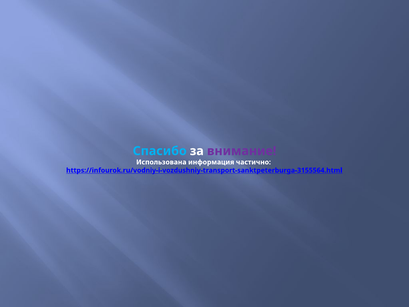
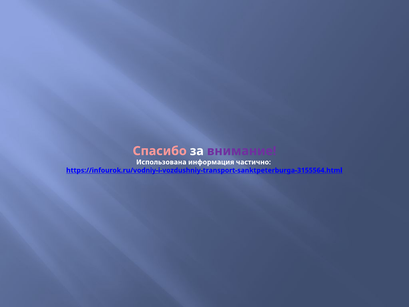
Спасибо colour: light blue -> pink
